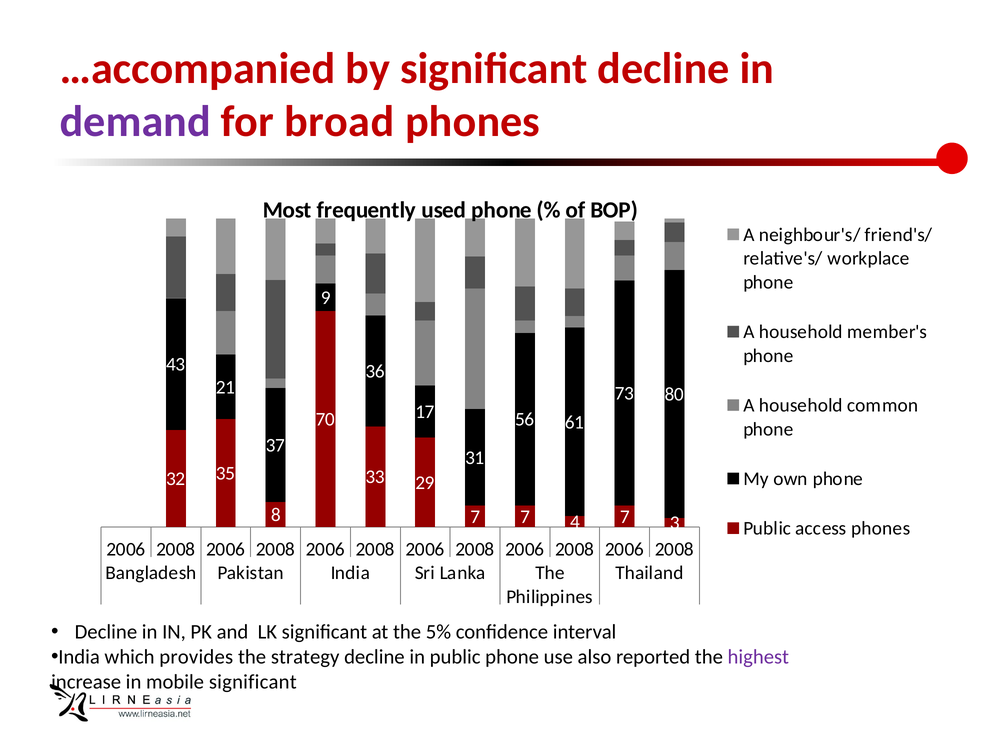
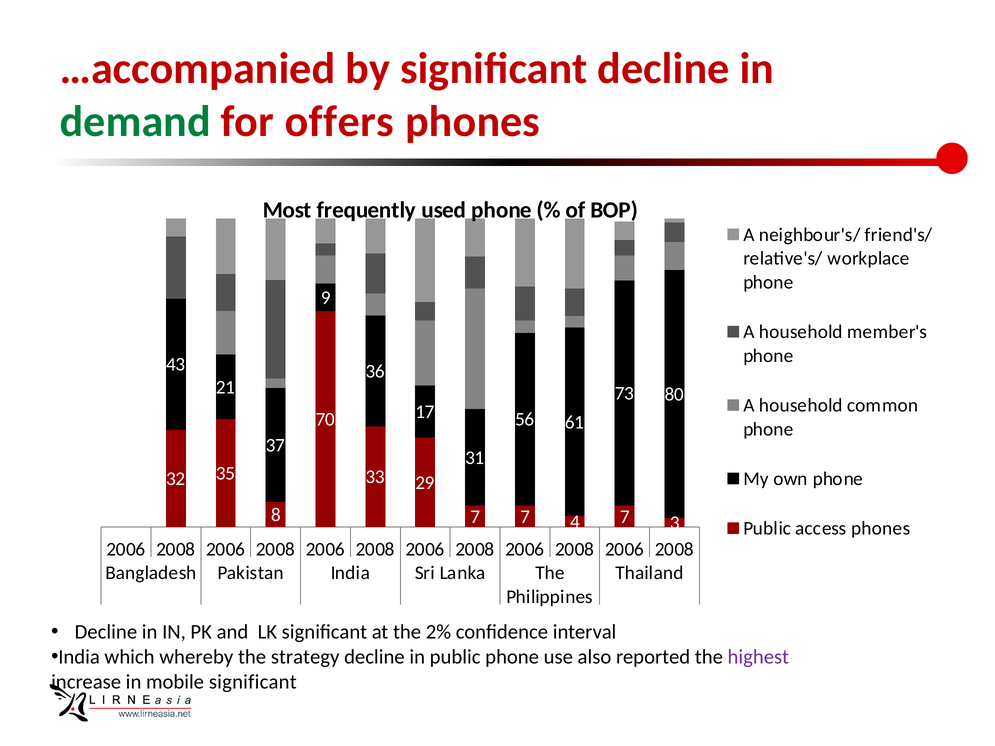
demand colour: purple -> green
broad: broad -> offers
5%: 5% -> 2%
provides: provides -> whereby
